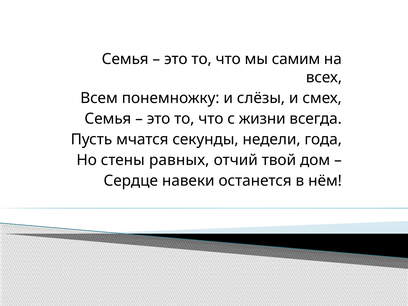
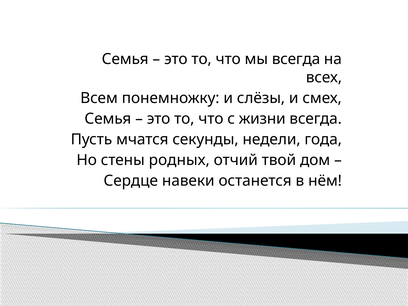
мы самим: самим -> всегда
равных: равных -> родных
